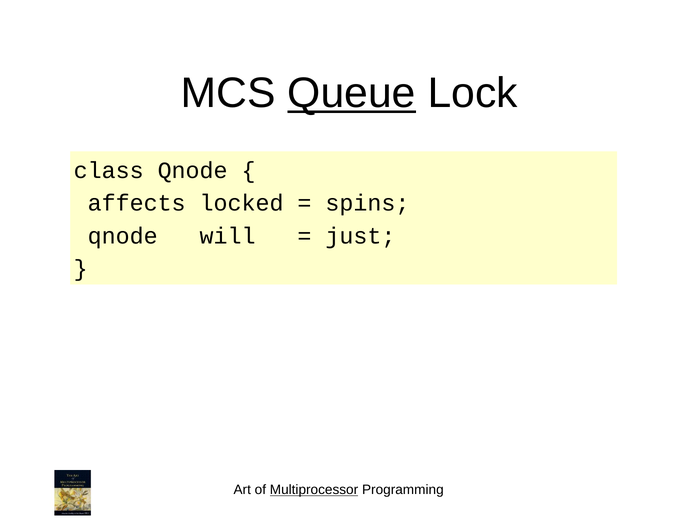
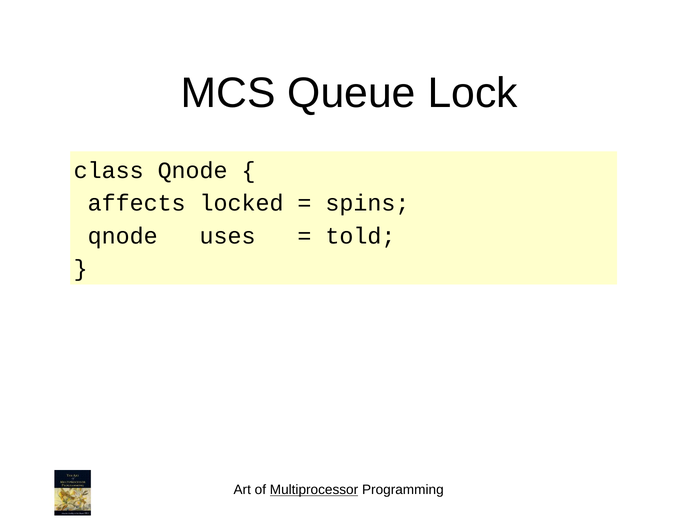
Queue underline: present -> none
will: will -> uses
just: just -> told
